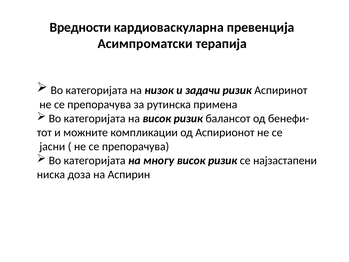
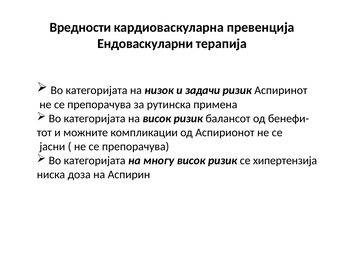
Асимпроматски: Асимпроматски -> Ендоваскуларни
најзастапени: најзастапени -> хипертензија
